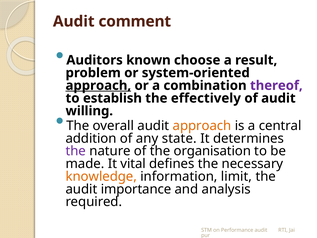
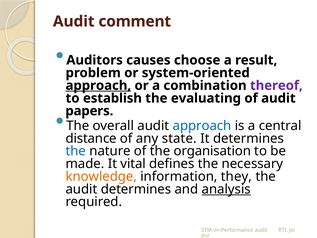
known: known -> causes
effectively: effectively -> evaluating
willing: willing -> papers
approach at (202, 126) colour: orange -> blue
addition: addition -> distance
the at (76, 151) colour: purple -> blue
limit: limit -> they
audit importance: importance -> determines
analysis underline: none -> present
